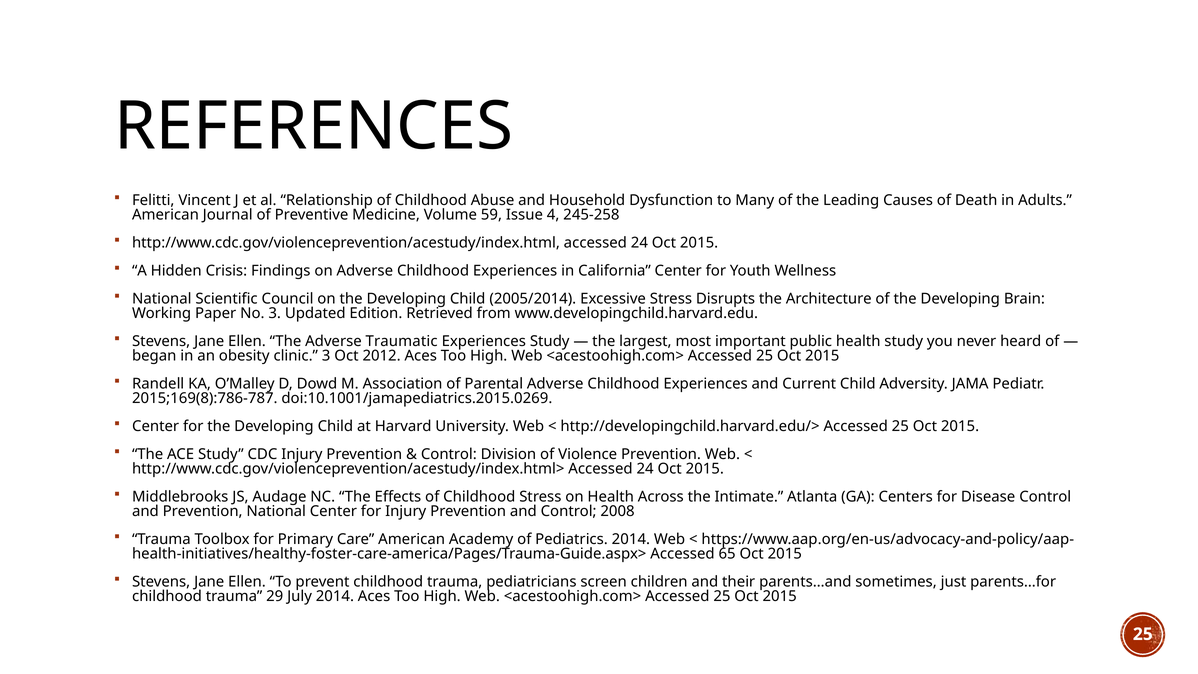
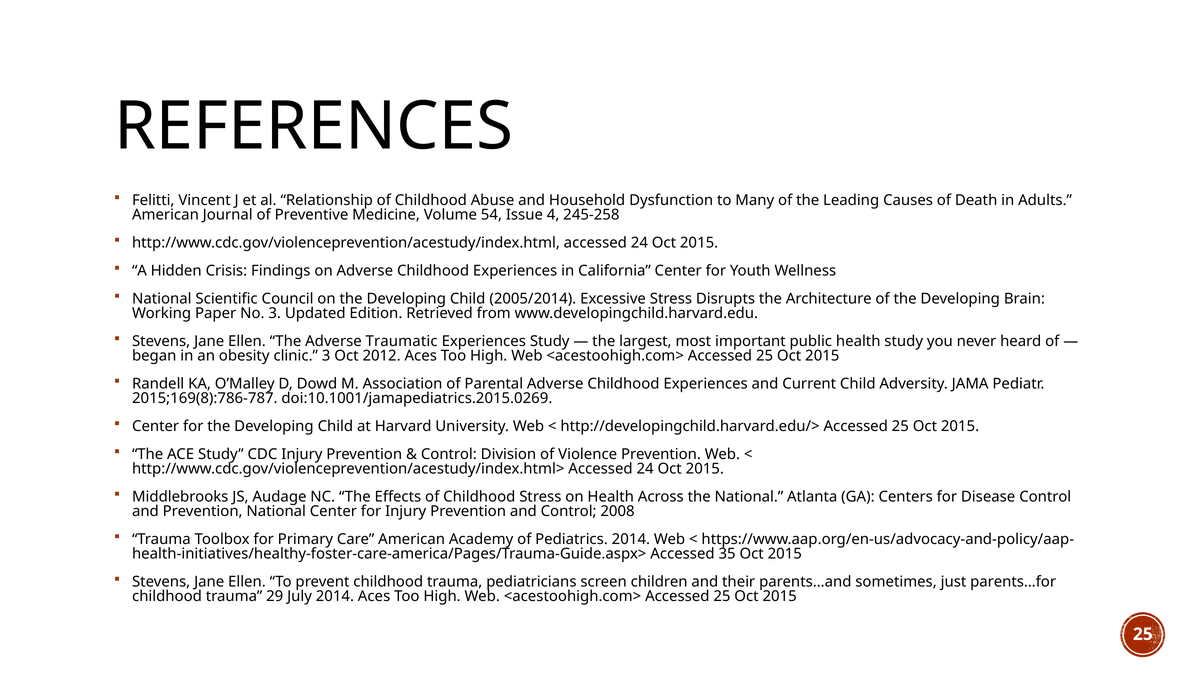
59: 59 -> 54
the Intimate: Intimate -> National
65: 65 -> 35
